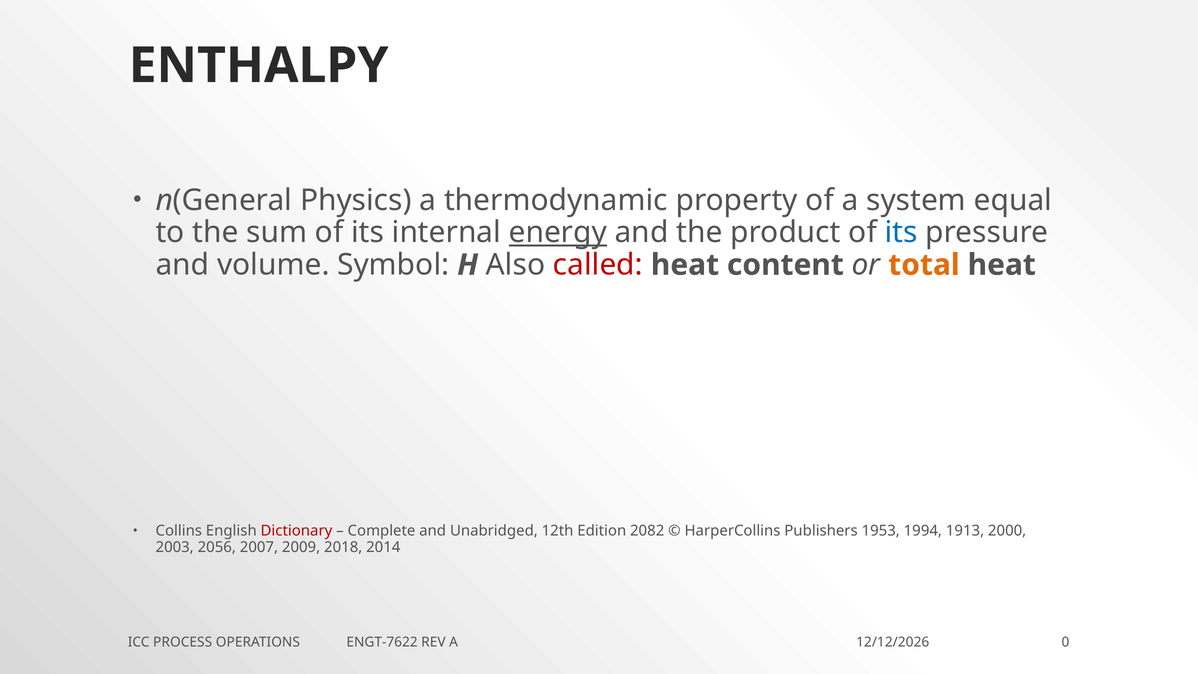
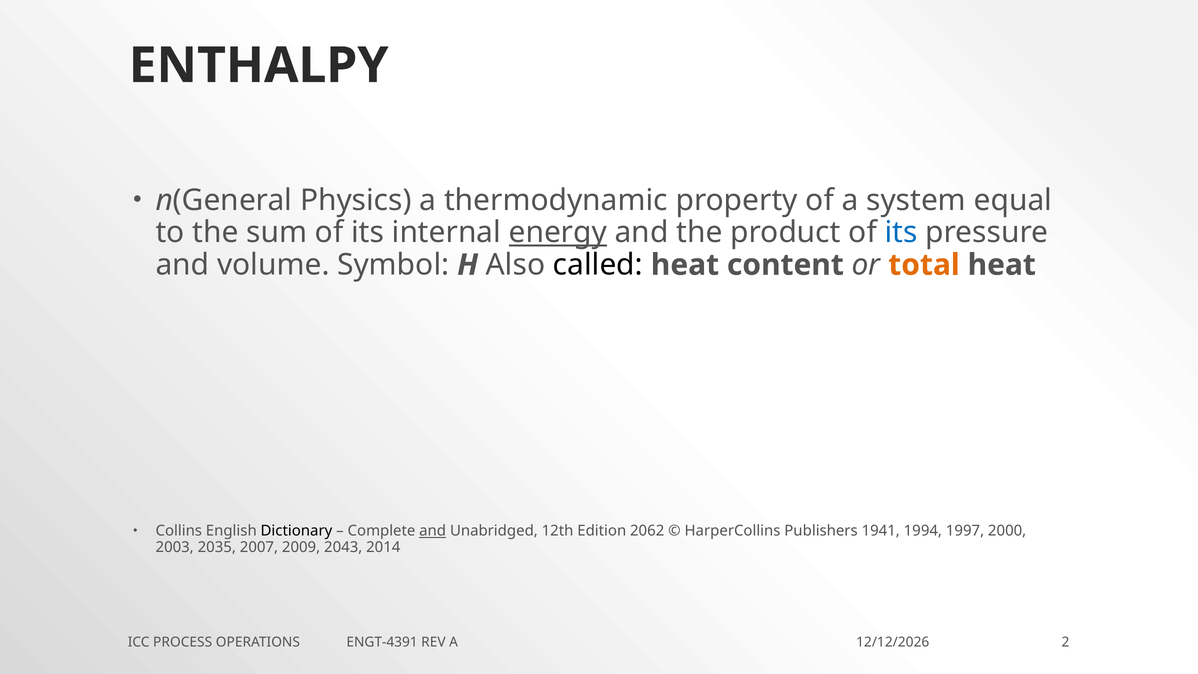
called colour: red -> black
Dictionary colour: red -> black
and at (433, 531) underline: none -> present
2082: 2082 -> 2062
1953: 1953 -> 1941
1913: 1913 -> 1997
2056: 2056 -> 2035
2018: 2018 -> 2043
ENGT-7622: ENGT-7622 -> ENGT-4391
0: 0 -> 2
